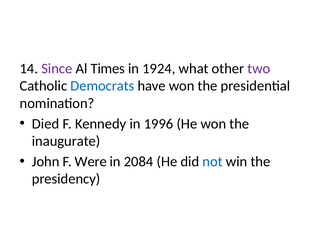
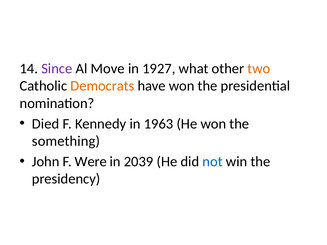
Times: Times -> Move
1924: 1924 -> 1927
two colour: purple -> orange
Democrats colour: blue -> orange
1996: 1996 -> 1963
inaugurate: inaugurate -> something
2084: 2084 -> 2039
